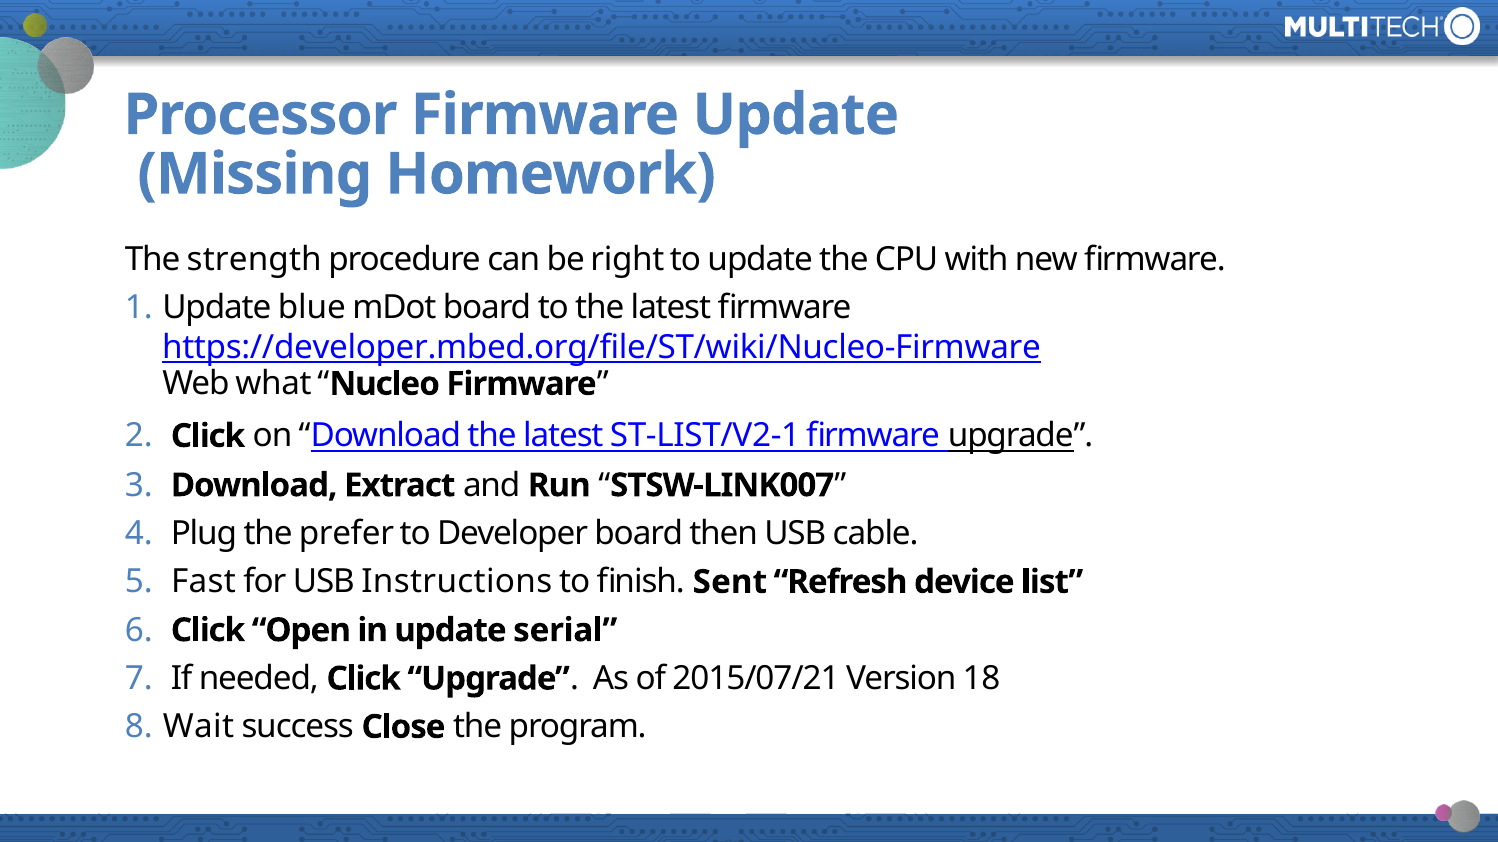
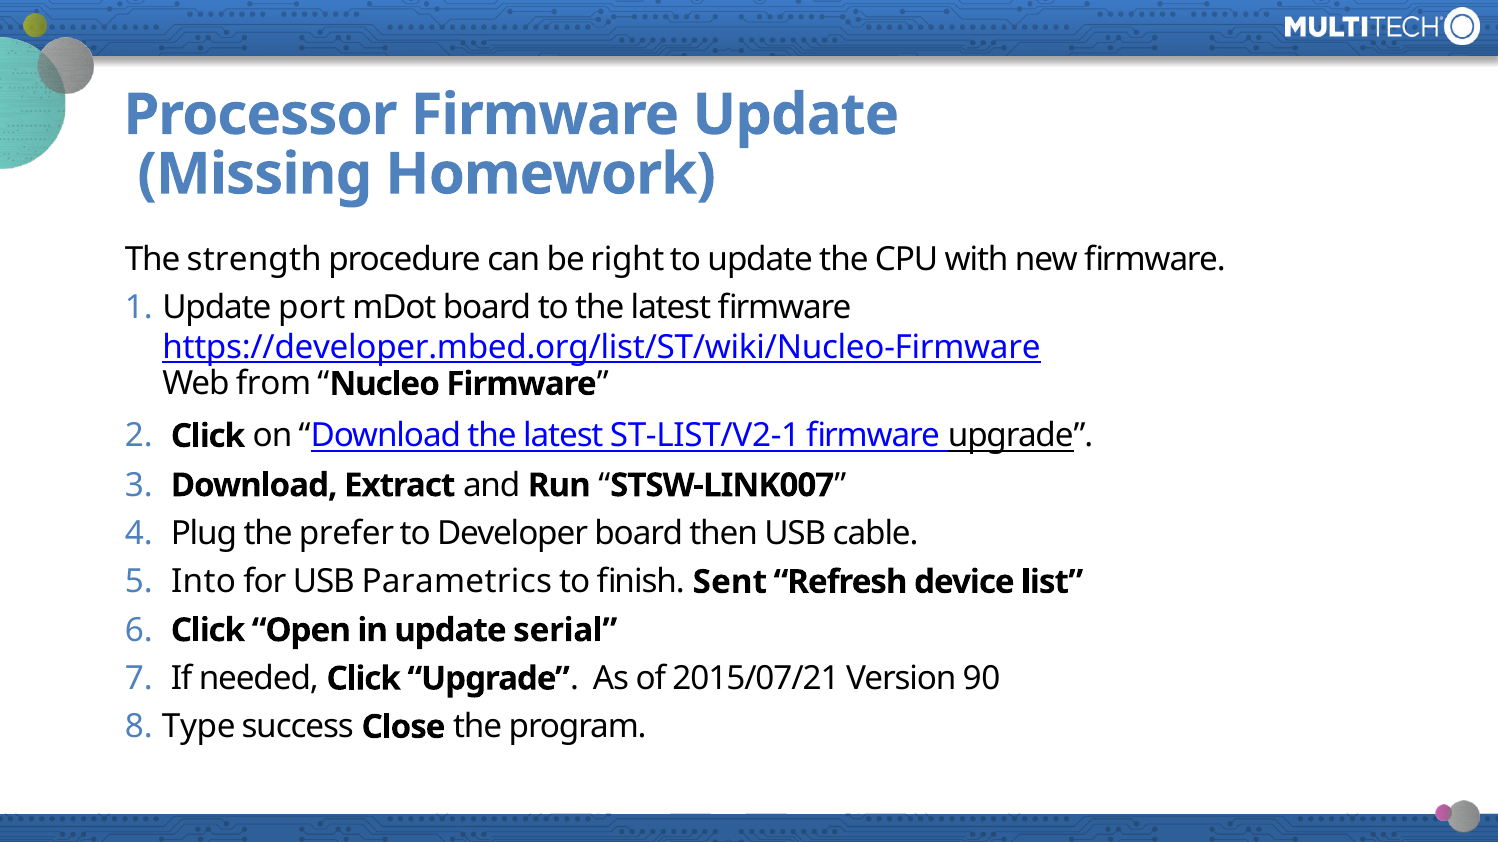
blue: blue -> port
https://developer.mbed.org/file/ST/wiki/Nucleo-Firmware: https://developer.mbed.org/file/ST/wiki/Nucleo-Firmware -> https://developer.mbed.org/list/ST/wiki/Nucleo-Firmware
what: what -> from
Fast: Fast -> Into
Instructions: Instructions -> Parametrics
18: 18 -> 90
Wait: Wait -> Type
